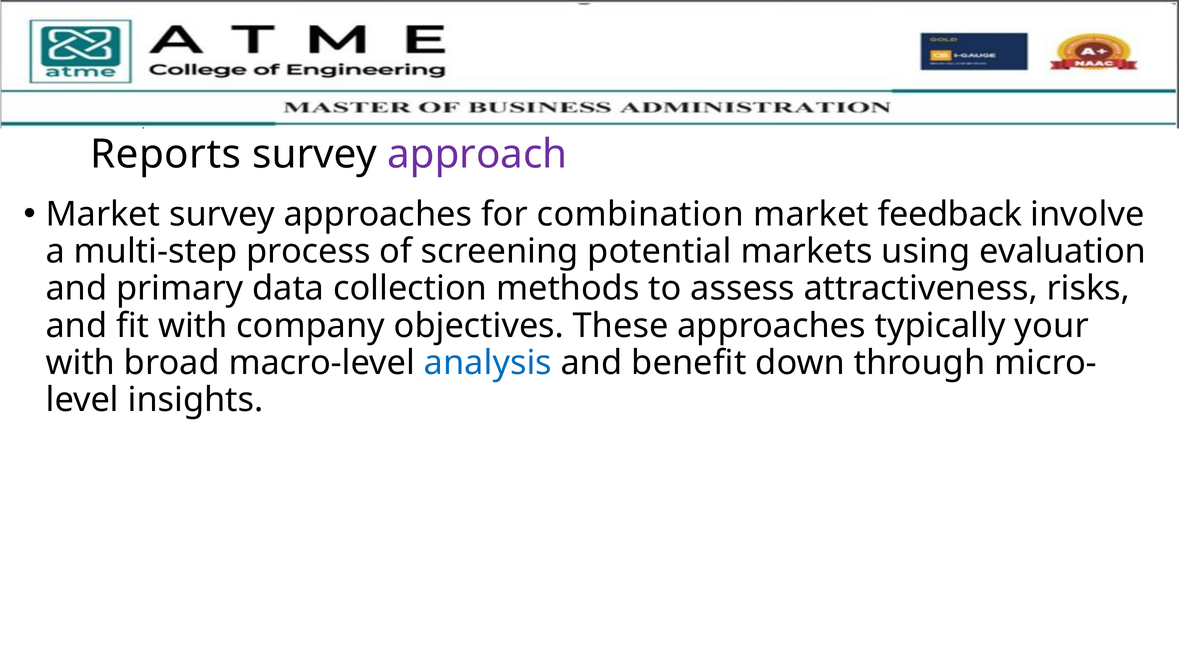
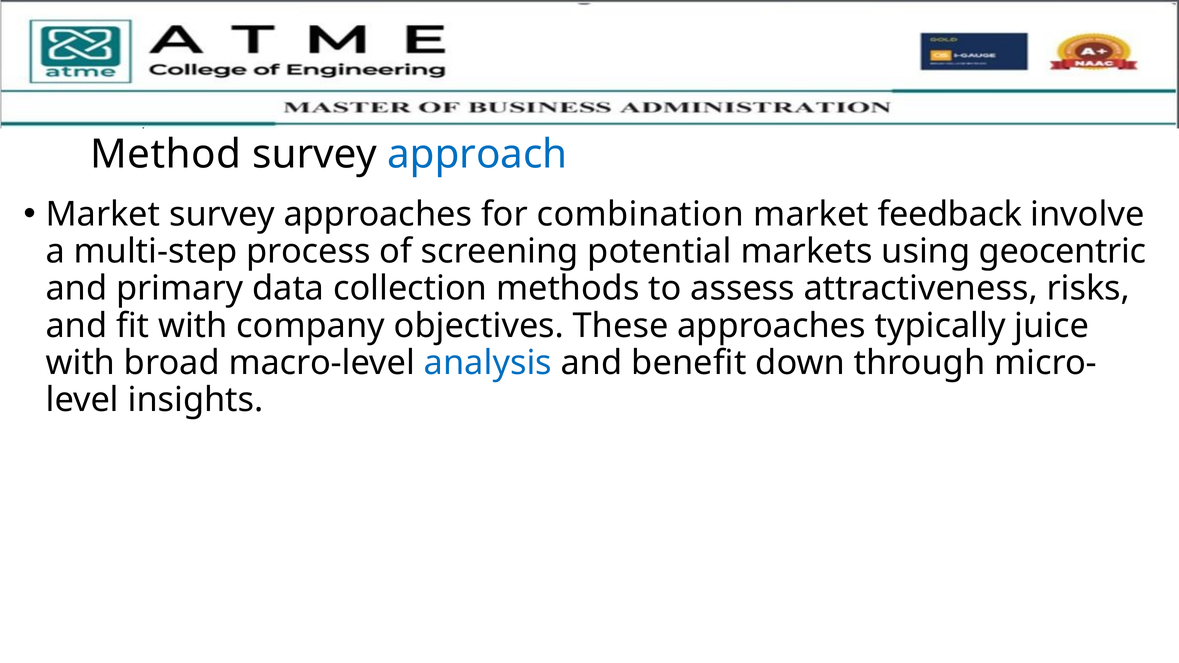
Reports: Reports -> Method
approach colour: purple -> blue
evaluation: evaluation -> geocentric
your: your -> juice
